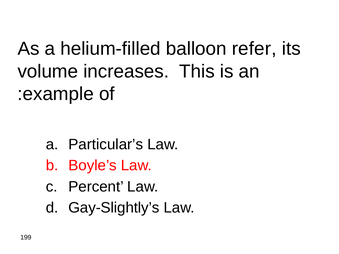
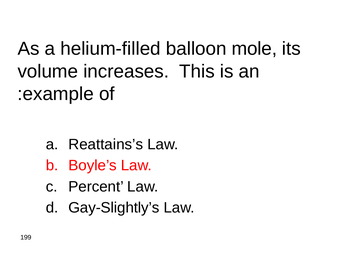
refer: refer -> mole
Particular’s: Particular’s -> Reattains’s
